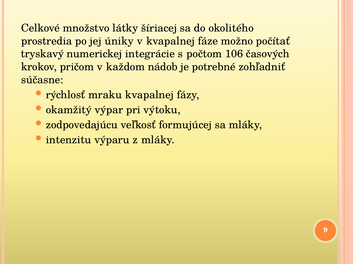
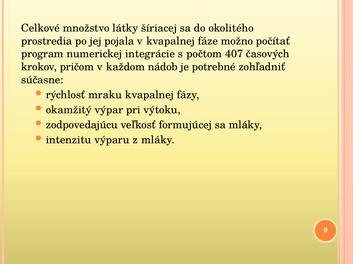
úniky: úniky -> pojala
tryskavý: tryskavý -> program
106: 106 -> 407
